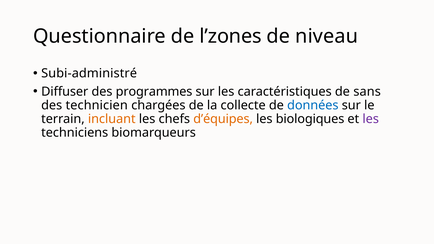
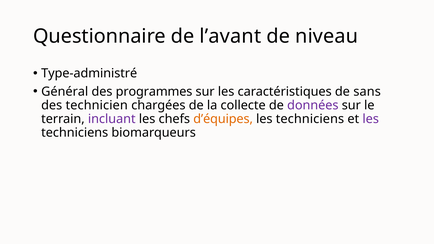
l’zones: l’zones -> l’avant
Subi-administré: Subi-administré -> Type-administré
Diffuser: Diffuser -> Général
données colour: blue -> purple
incluant colour: orange -> purple
biologiques at (310, 119): biologiques -> techniciens
